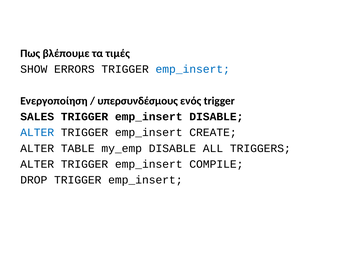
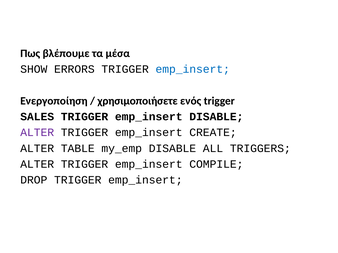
τιμές: τιμές -> μέσα
υπερσυνδέσμους: υπερσυνδέσμους -> χρησιμοποιήσετε
ALTER at (37, 133) colour: blue -> purple
